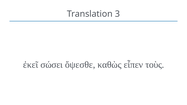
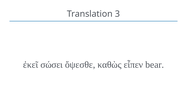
τοὺς: τοὺς -> bear
